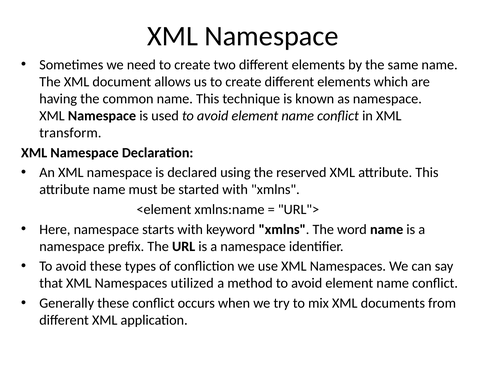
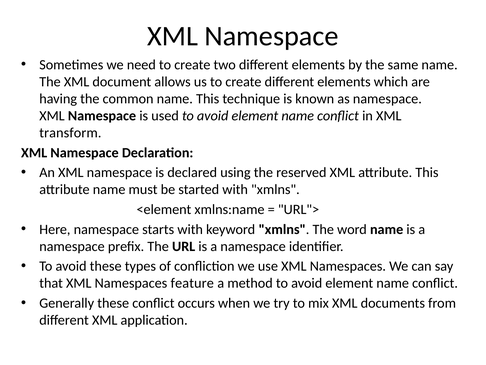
utilized: utilized -> feature
